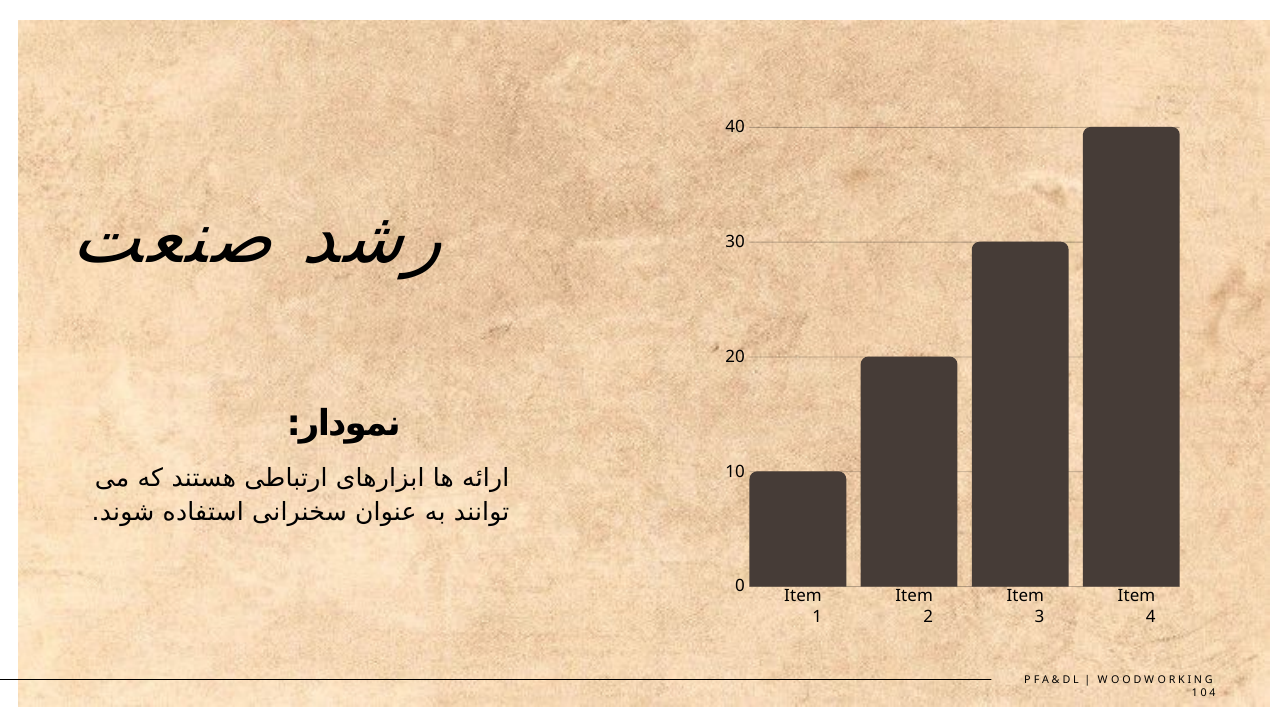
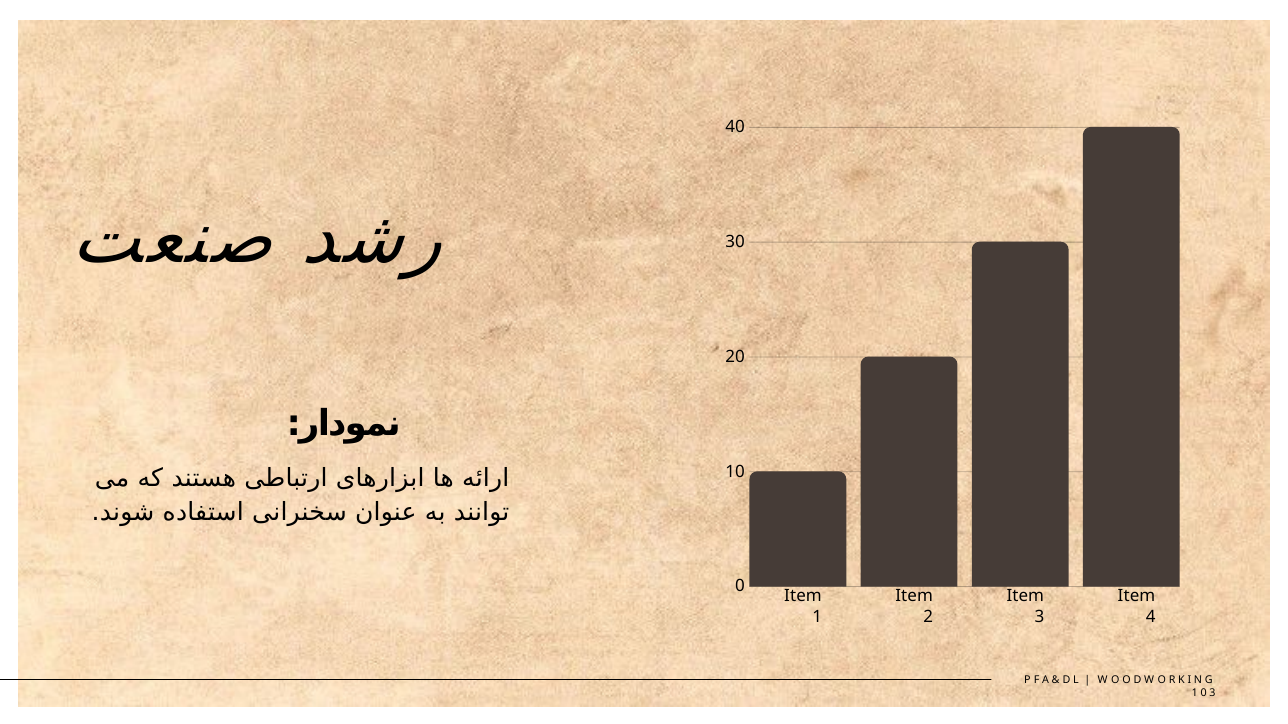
0 4: 4 -> 3
